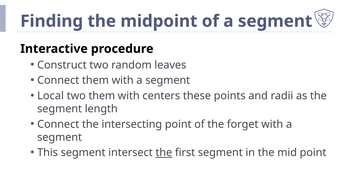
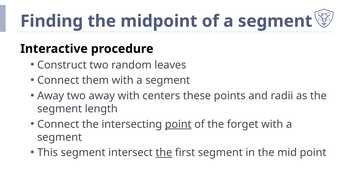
Local at (51, 96): Local -> Away
two them: them -> away
point at (178, 124) underline: none -> present
